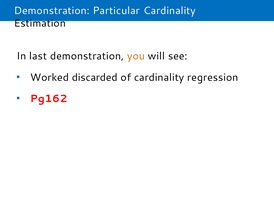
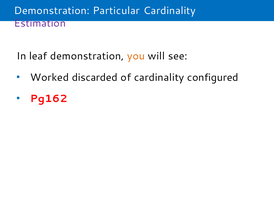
Estimation colour: black -> purple
last: last -> leaf
regression: regression -> configured
